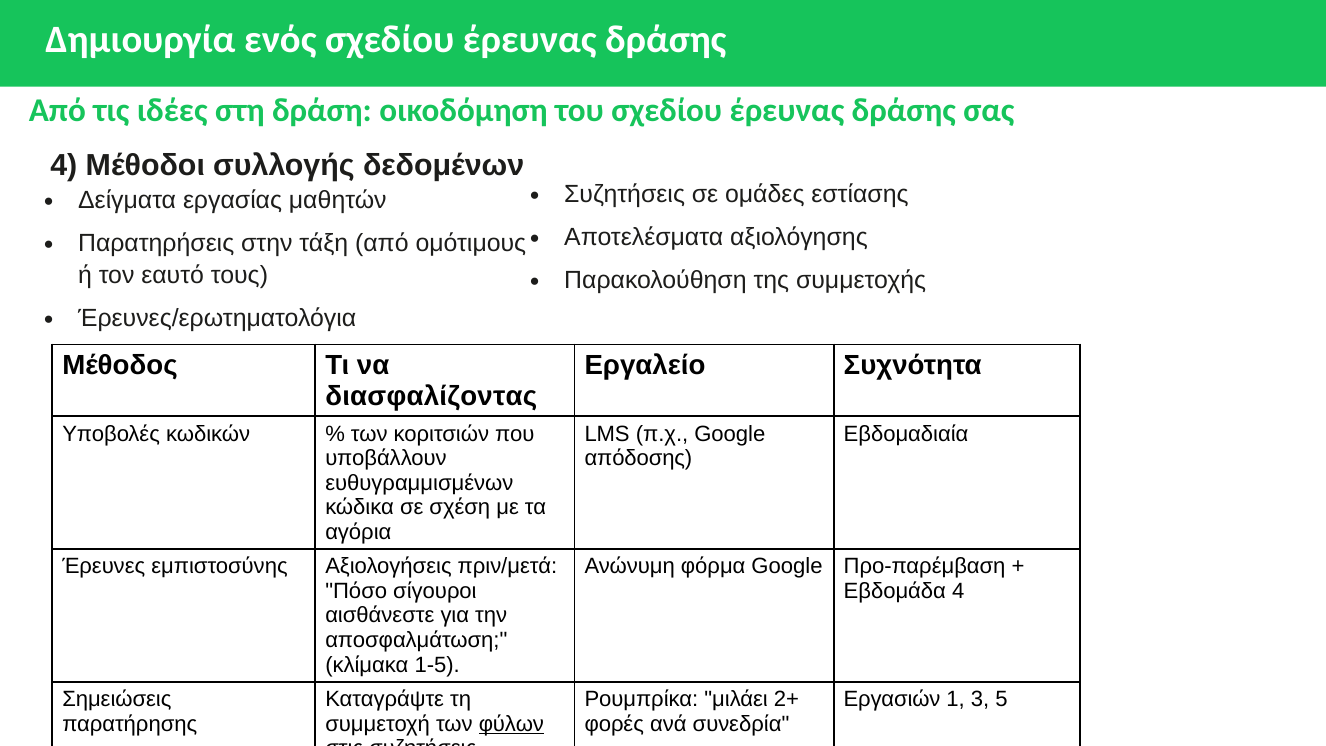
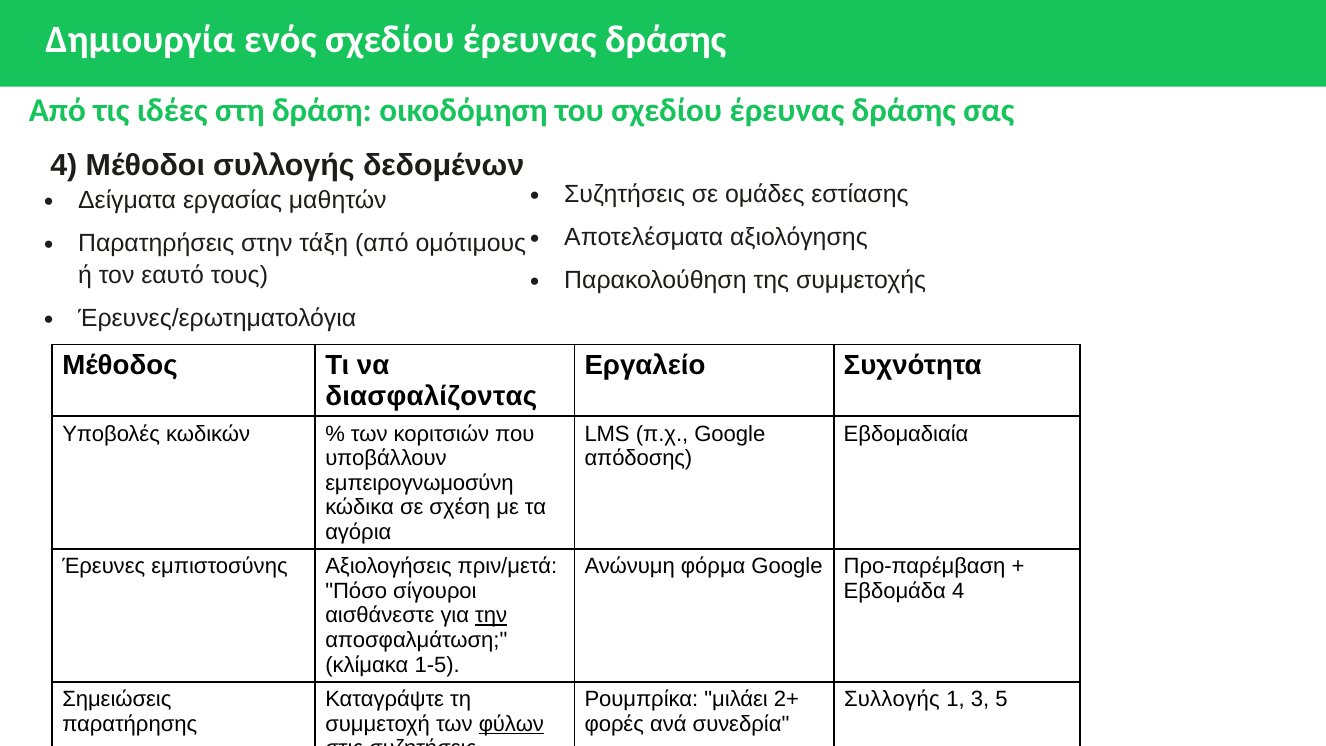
ευθυγραμμισμένων: ευθυγραμμισμένων -> εμπειρογνωμοσύνη
την underline: none -> present
Εργασιών at (892, 699): Εργασιών -> Συλλογής
